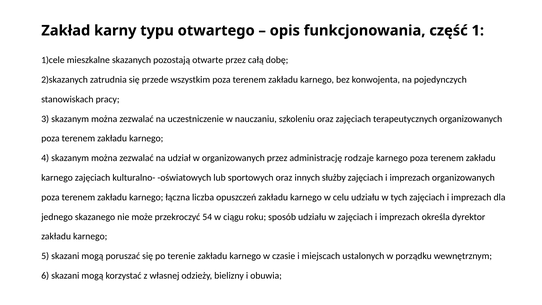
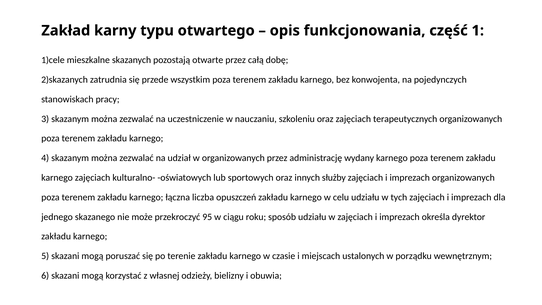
rodzaje: rodzaje -> wydany
54: 54 -> 95
